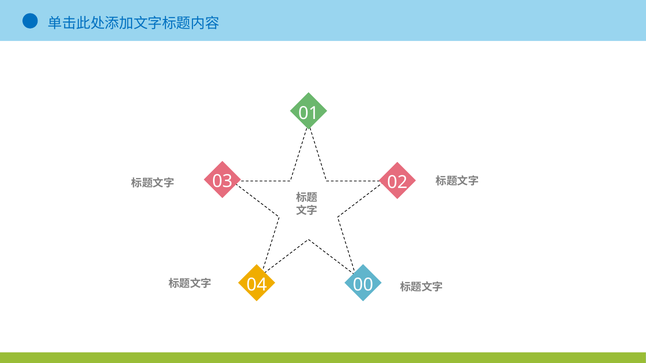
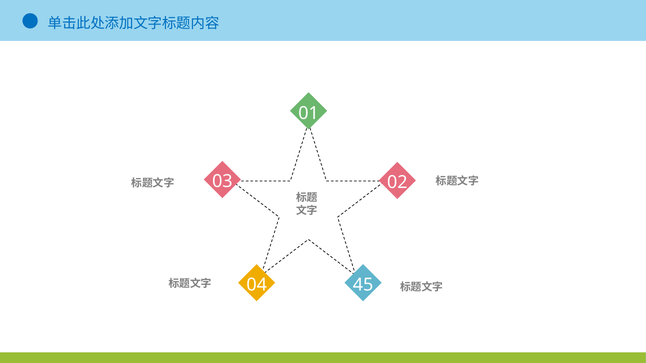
00: 00 -> 45
